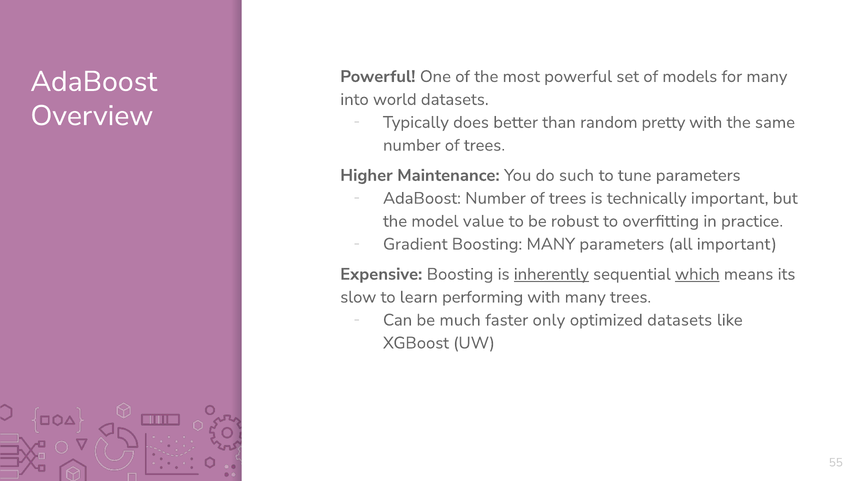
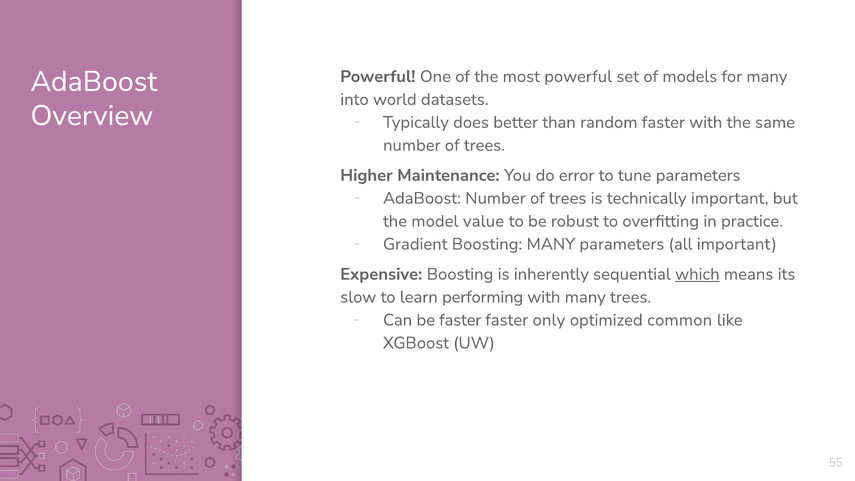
random pretty: pretty -> faster
such: such -> error
inherently underline: present -> none
be much: much -> faster
optimized datasets: datasets -> common
